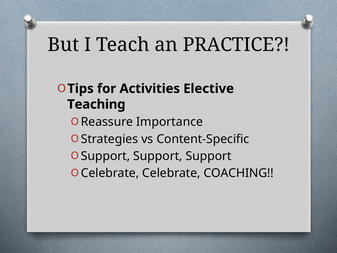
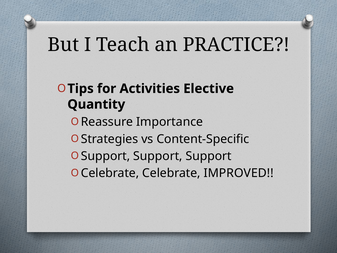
Teaching: Teaching -> Quantity
COACHING: COACHING -> IMPROVED
